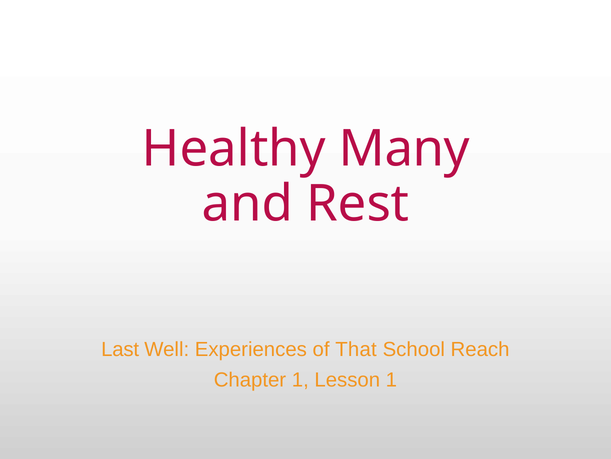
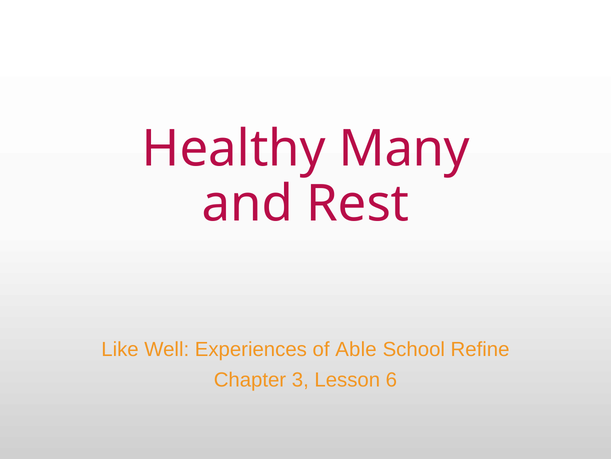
Last: Last -> Like
That: That -> Able
Reach: Reach -> Refine
Chapter 1: 1 -> 3
Lesson 1: 1 -> 6
